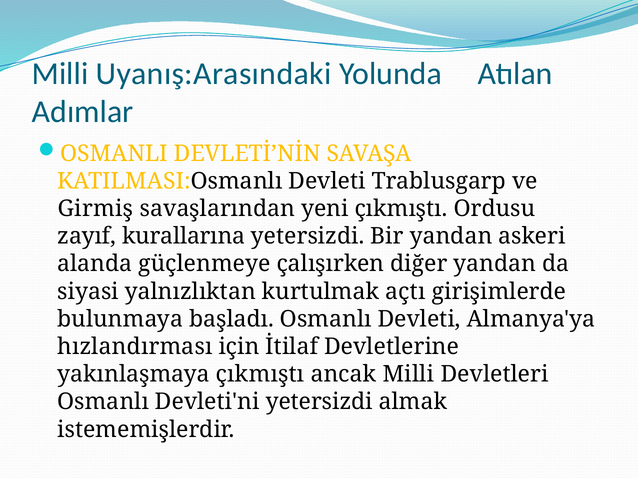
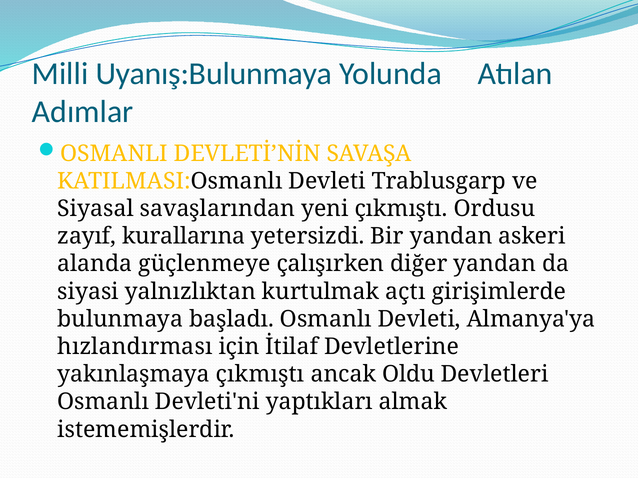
Uyanış:Arasındaki: Uyanış:Arasındaki -> Uyanış:Bulunmaya
Girmiş: Girmiş -> Siyasal
ancak Milli: Milli -> Oldu
Devleti'ni yetersizdi: yetersizdi -> yaptıkları
